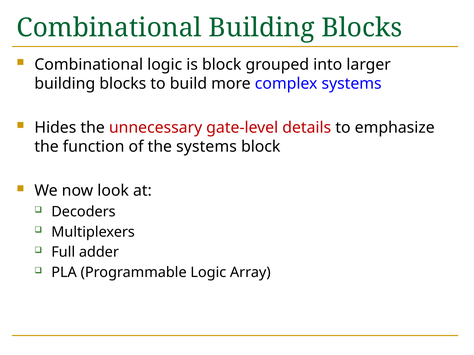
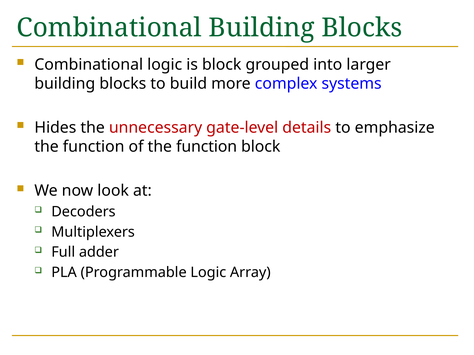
of the systems: systems -> function
